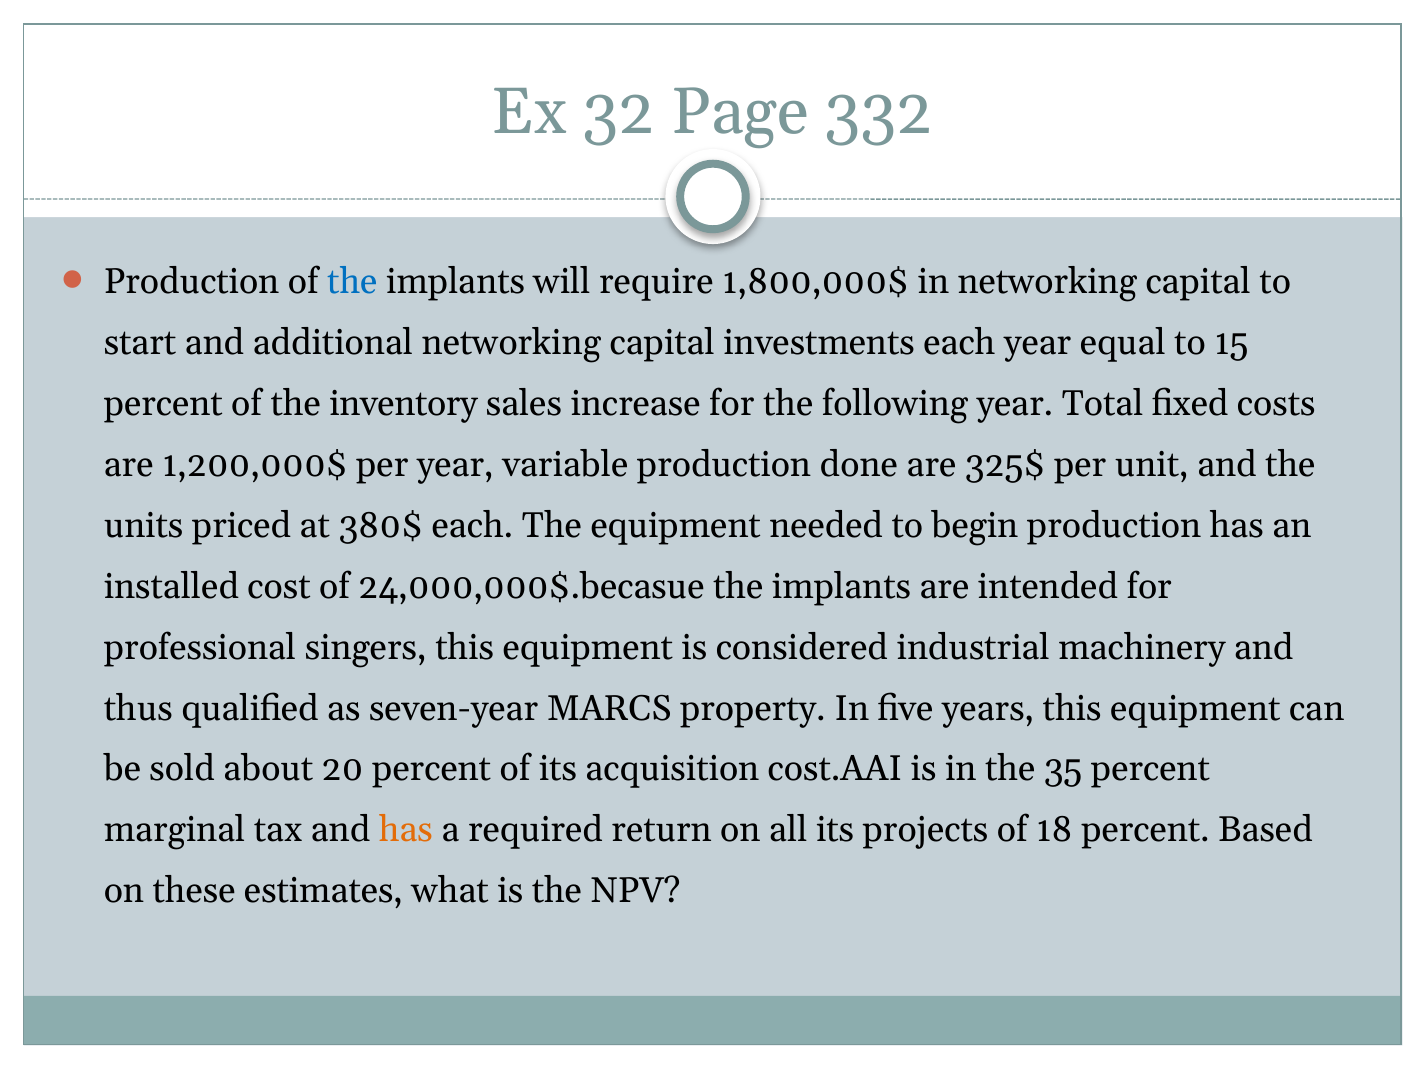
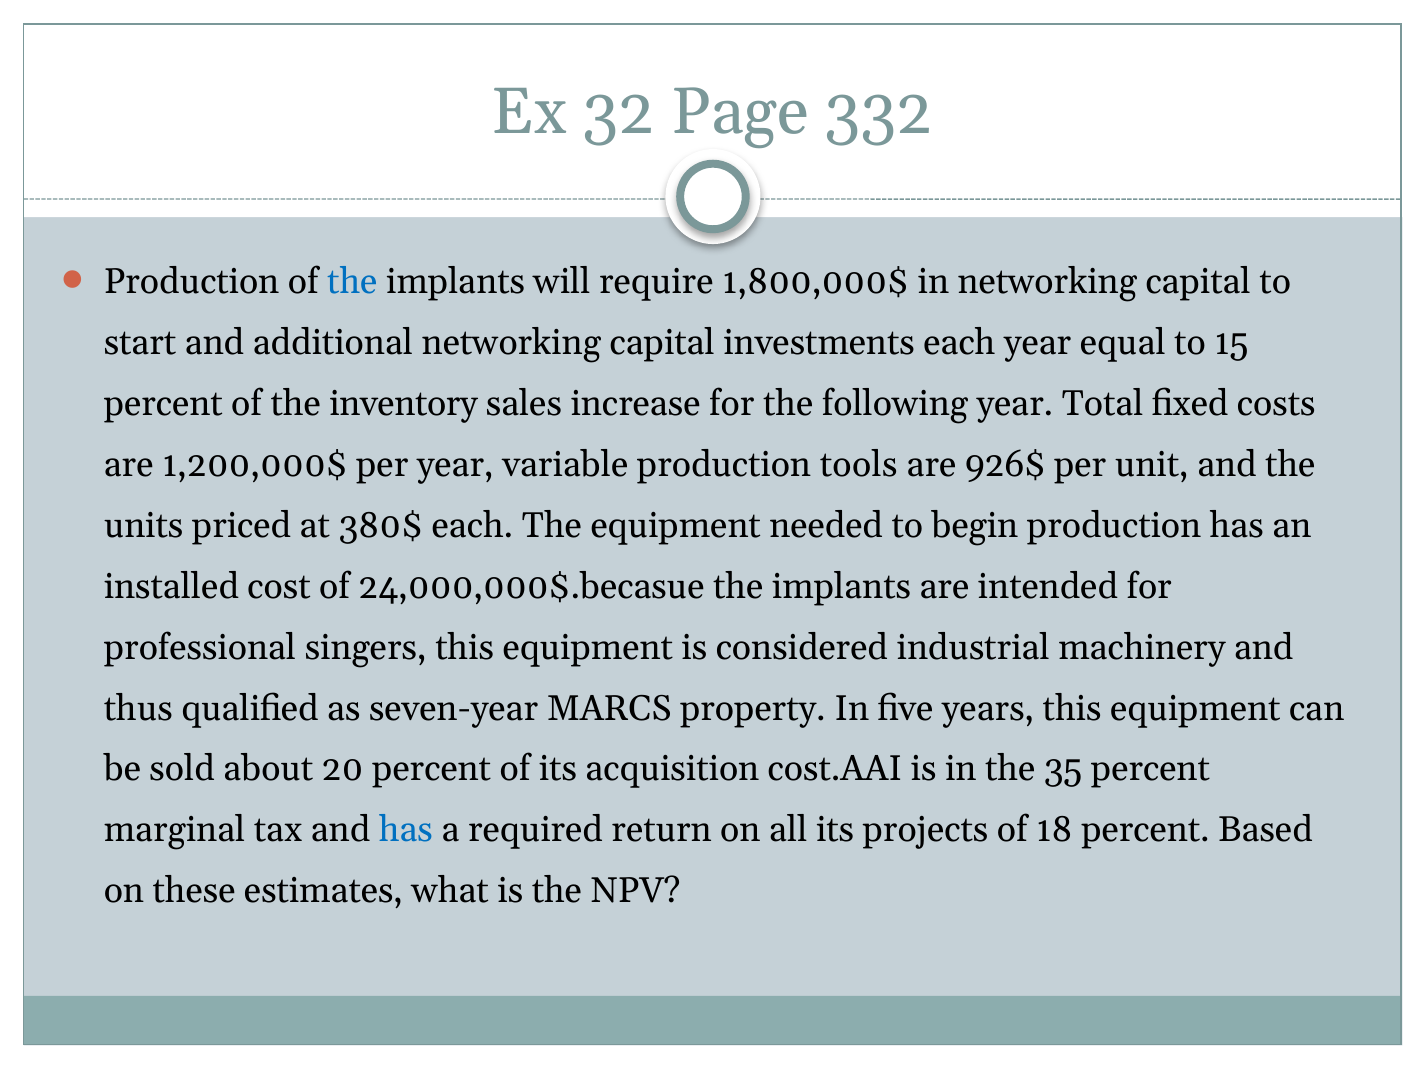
done: done -> tools
325$: 325$ -> 926$
has at (406, 830) colour: orange -> blue
